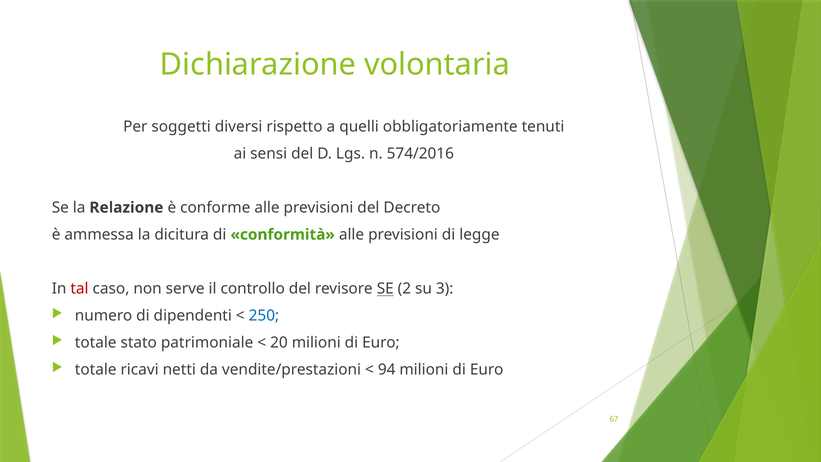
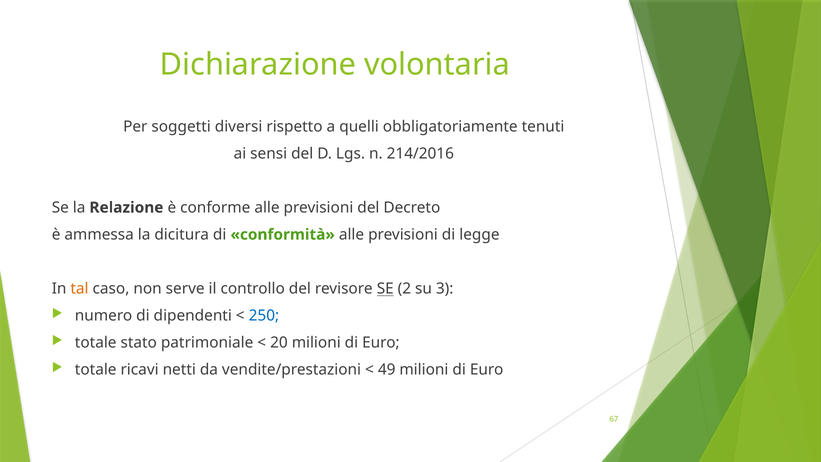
574/2016: 574/2016 -> 214/2016
tal colour: red -> orange
94: 94 -> 49
